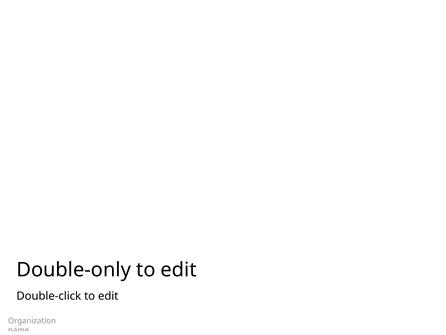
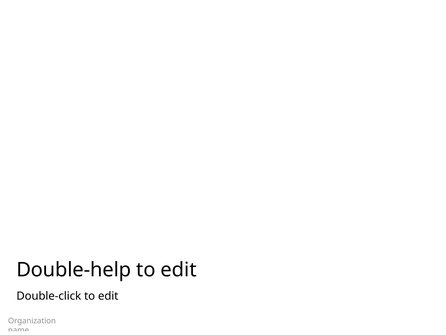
Double-only: Double-only -> Double-help
